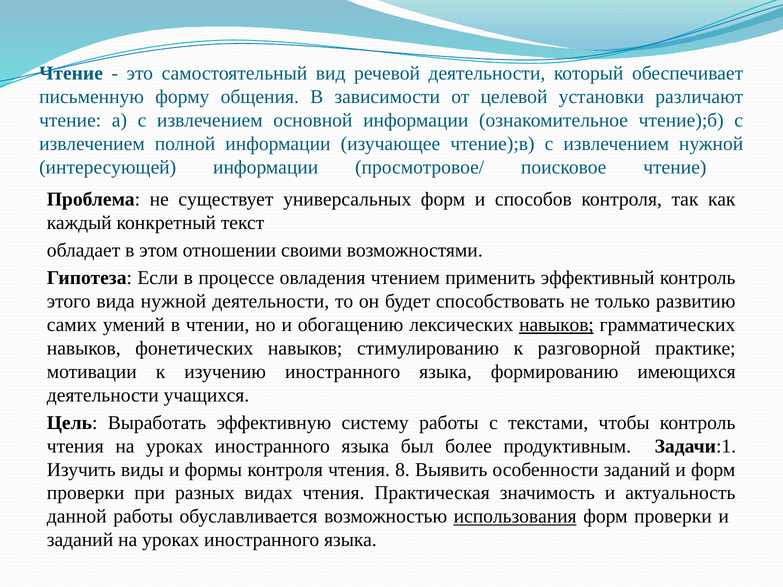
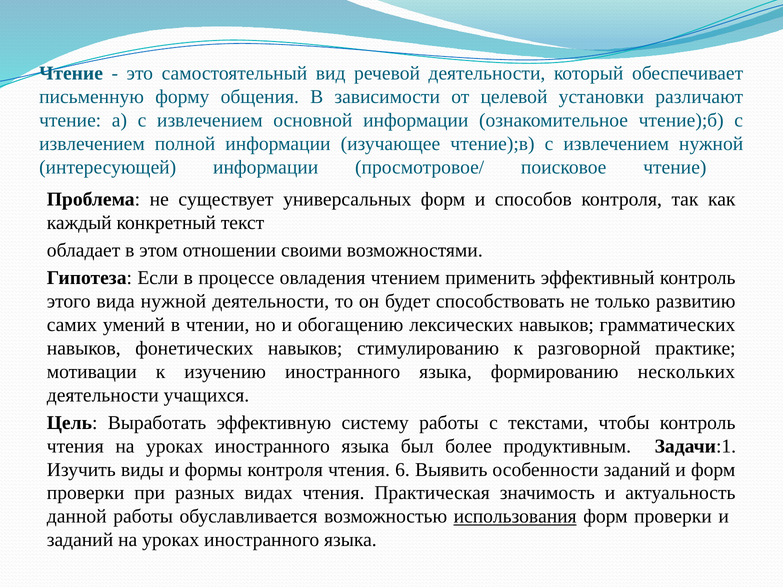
навыков at (556, 325) underline: present -> none
имеющихся: имеющихся -> нескольких
8: 8 -> 6
